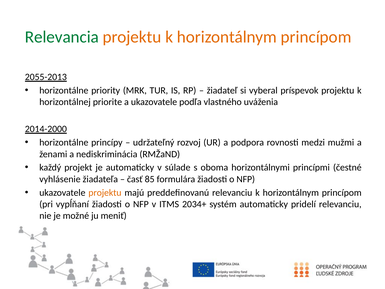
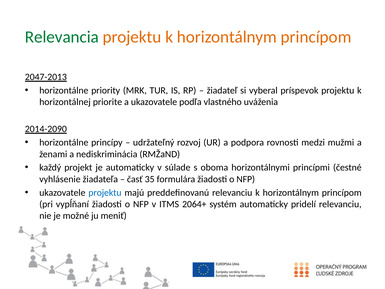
2055-2013: 2055-2013 -> 2047-2013
2014-2000: 2014-2000 -> 2014-2090
85: 85 -> 35
projektu at (105, 192) colour: orange -> blue
2034+: 2034+ -> 2064+
